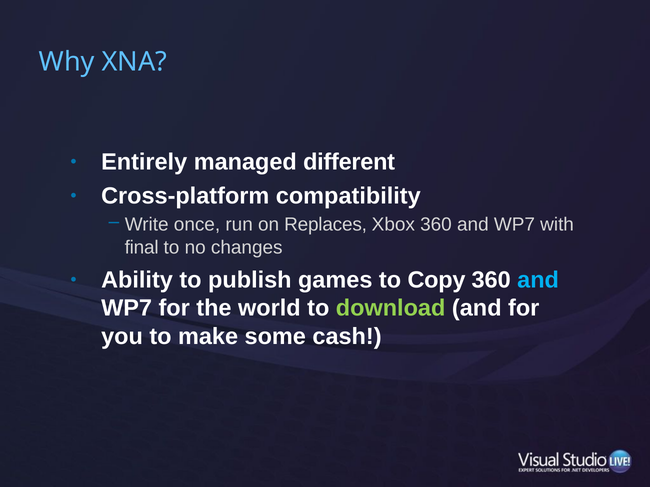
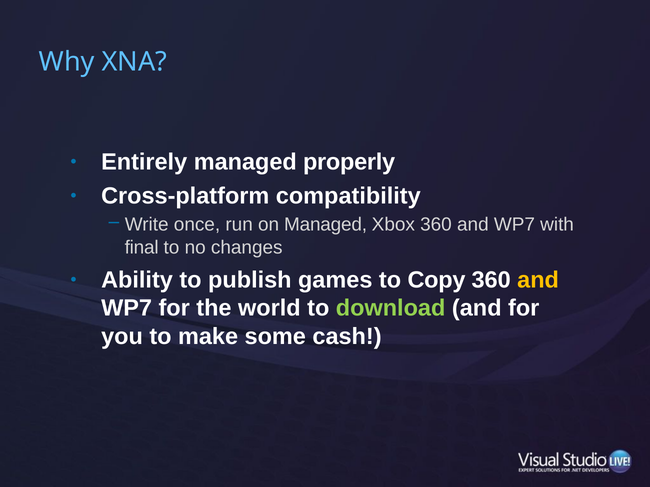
different: different -> properly
on Replaces: Replaces -> Managed
and at (538, 280) colour: light blue -> yellow
